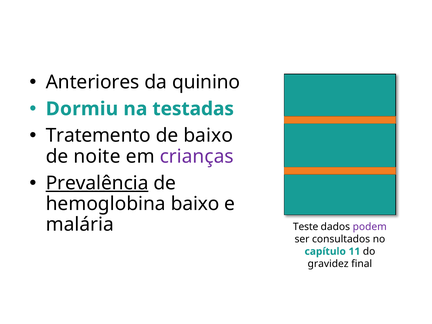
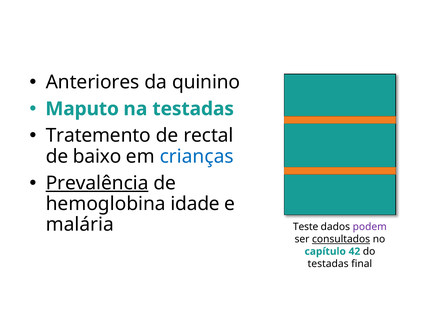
Dormiu: Dormiu -> Maputo
de baixo: baixo -> rectal
noite: noite -> baixo
crianças colour: purple -> blue
hemoglobina baixo: baixo -> idade
consultados underline: none -> present
11: 11 -> 42
gravidez at (328, 264): gravidez -> testadas
